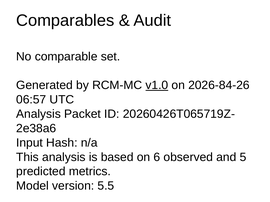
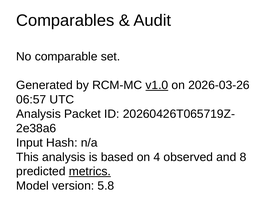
2026-84-26: 2026-84-26 -> 2026-03-26
6: 6 -> 4
5: 5 -> 8
metrics underline: none -> present
5.5: 5.5 -> 5.8
